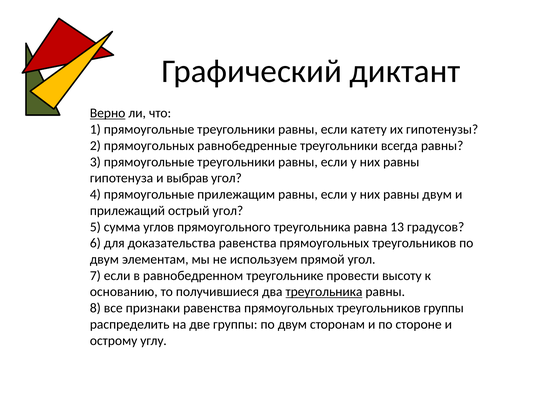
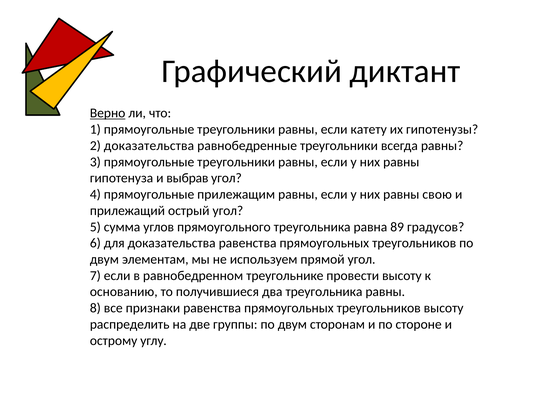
2 прямоугольных: прямоугольных -> доказательства
равны двум: двум -> свою
13: 13 -> 89
треугольника at (324, 292) underline: present -> none
треугольников группы: группы -> высоту
